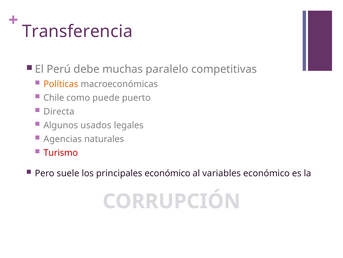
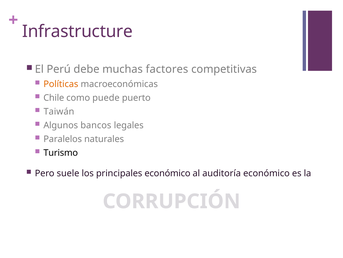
Transferencia: Transferencia -> Infrastructure
paralelo: paralelo -> factores
Directa: Directa -> Taiwán
usados: usados -> bancos
Agencias: Agencias -> Paralelos
Turismo colour: red -> black
variables: variables -> auditoría
